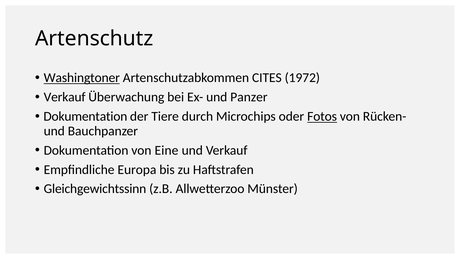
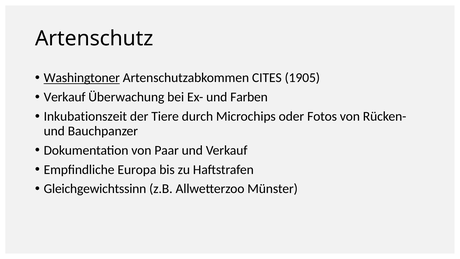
1972: 1972 -> 1905
Panzer: Panzer -> Farben
Dokumentation at (85, 116): Dokumentation -> Inkubationszeit
Fotos underline: present -> none
Eine: Eine -> Paar
